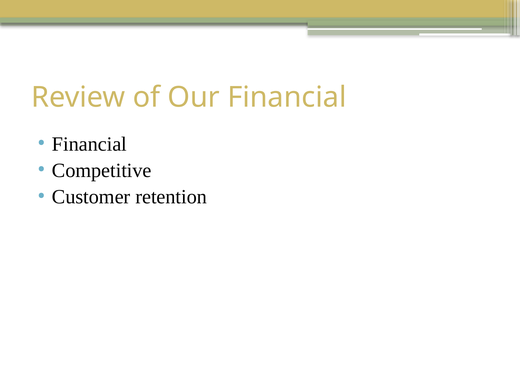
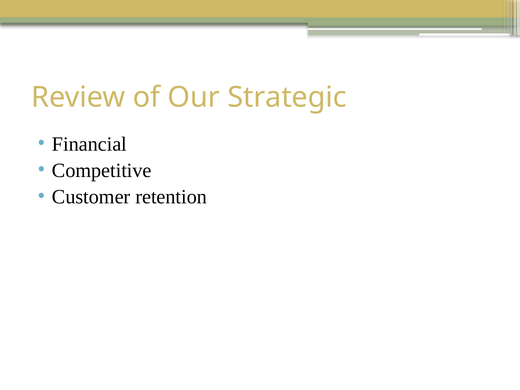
Our Financial: Financial -> Strategic
